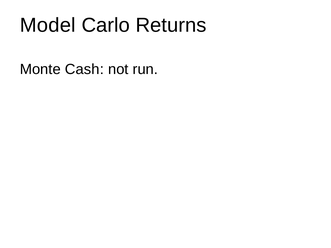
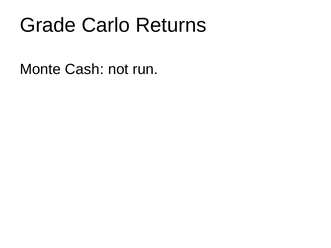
Model: Model -> Grade
